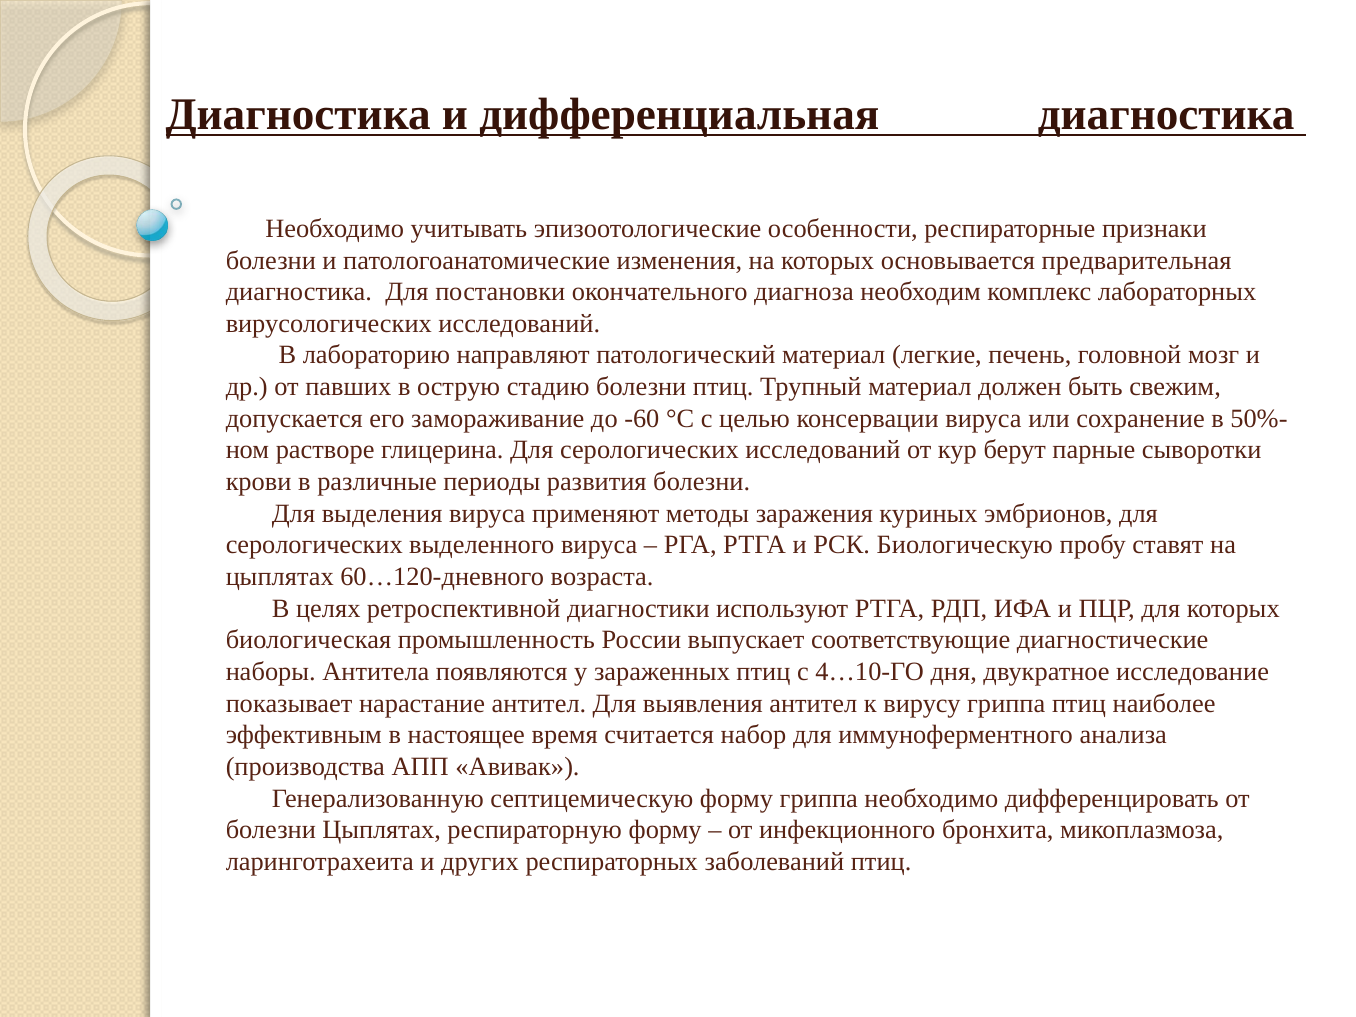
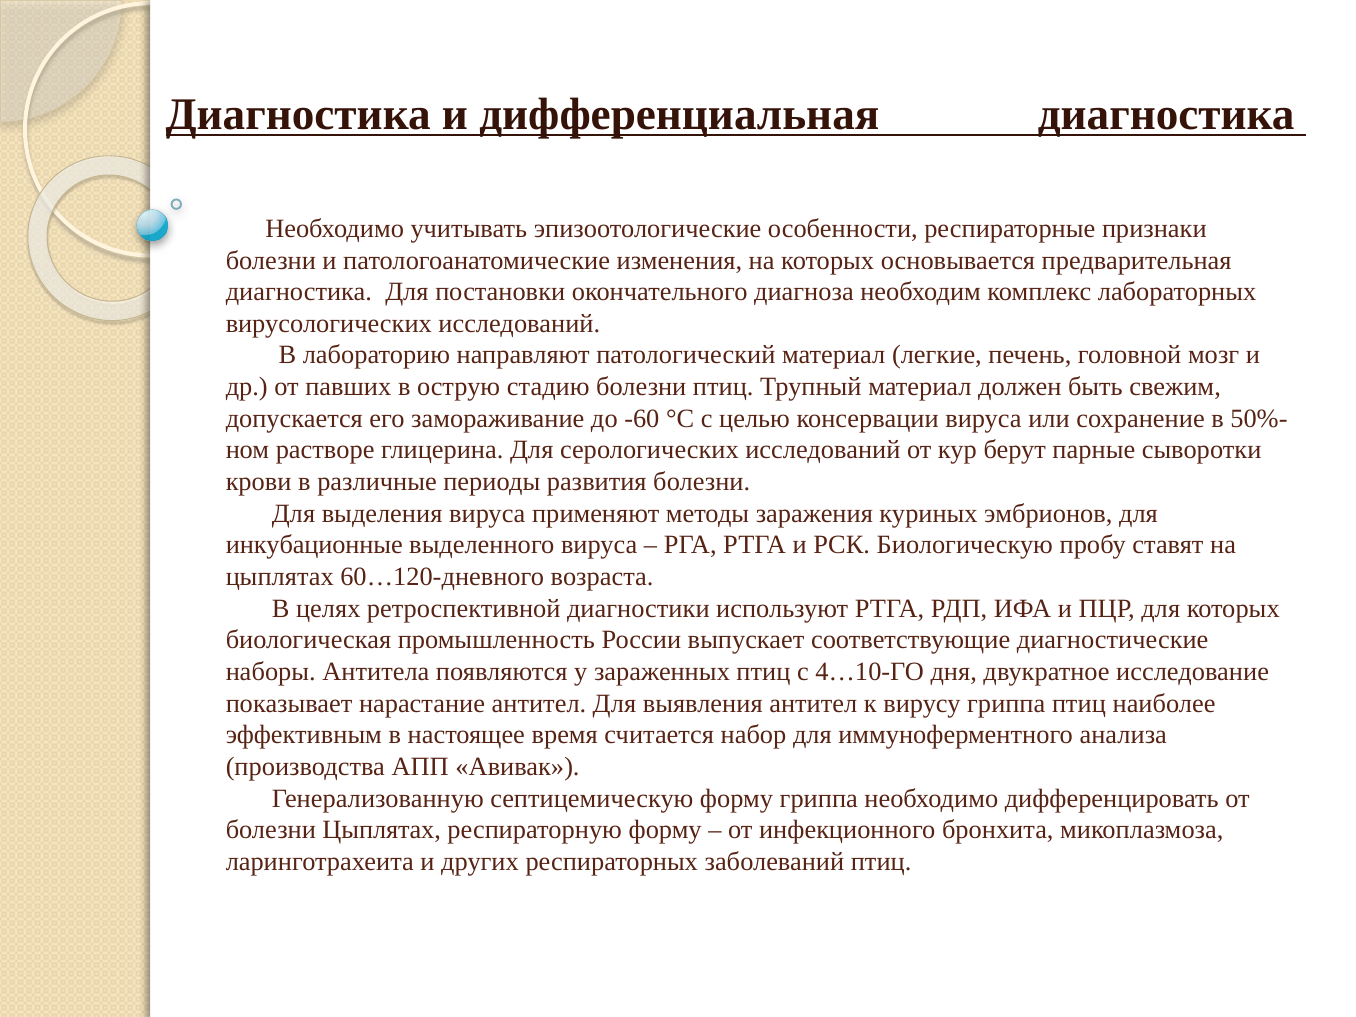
серологических at (314, 545): серологических -> инкубационные
